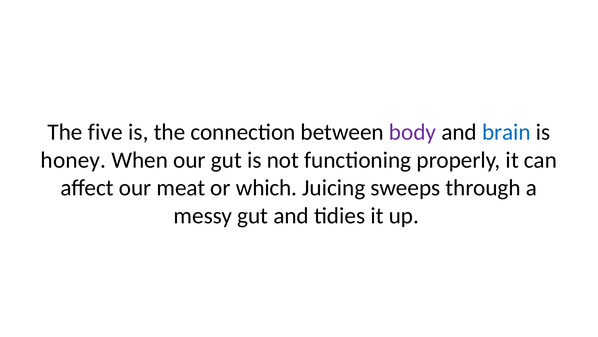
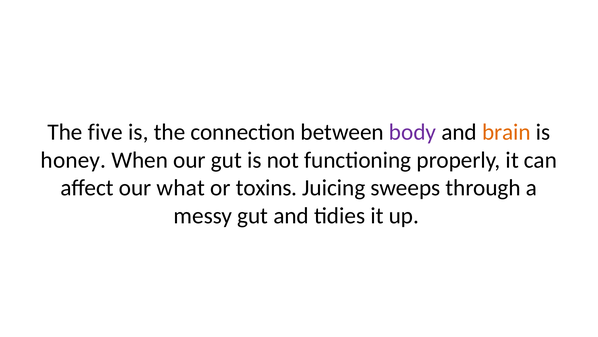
brain colour: blue -> orange
meat: meat -> what
which: which -> toxins
